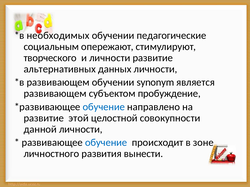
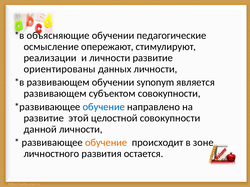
необходимых: необходимых -> объясняющие
социальным: социальным -> осмысление
творческого: творческого -> реализации
альтернативных: альтернативных -> ориентированы
субъектом пробуждение: пробуждение -> совокупности
обучение at (106, 143) colour: blue -> orange
вынести: вынести -> остается
